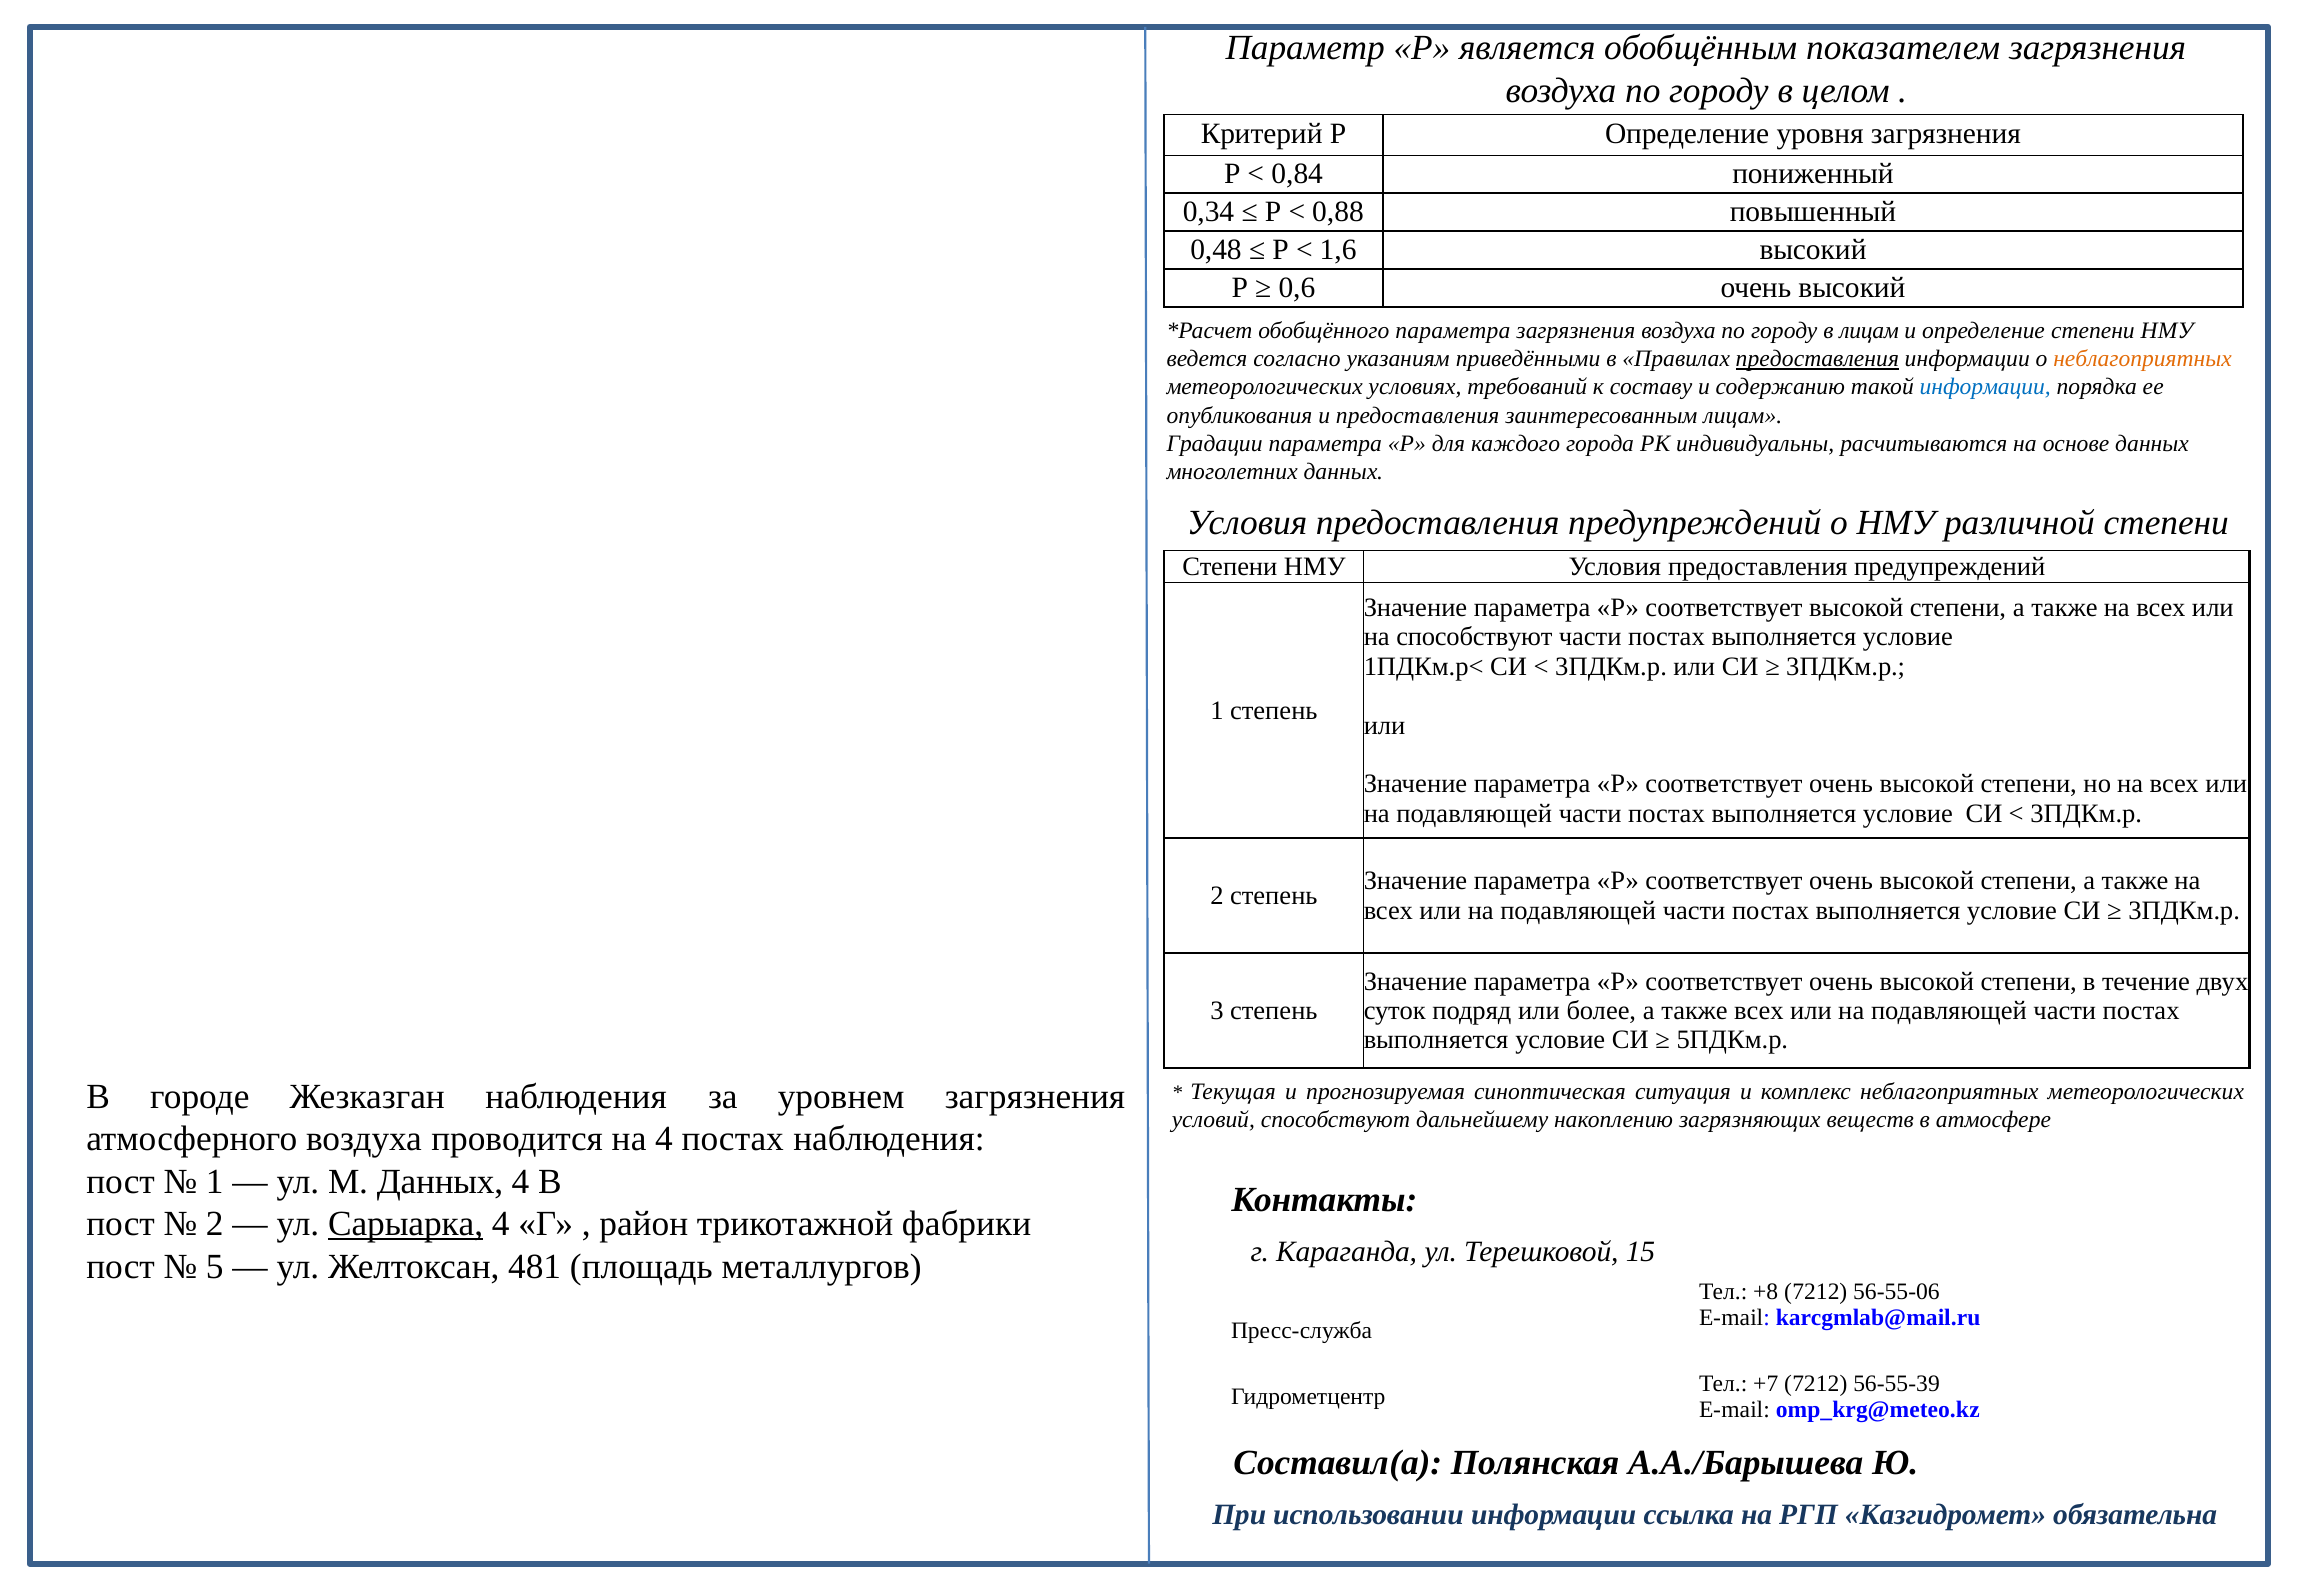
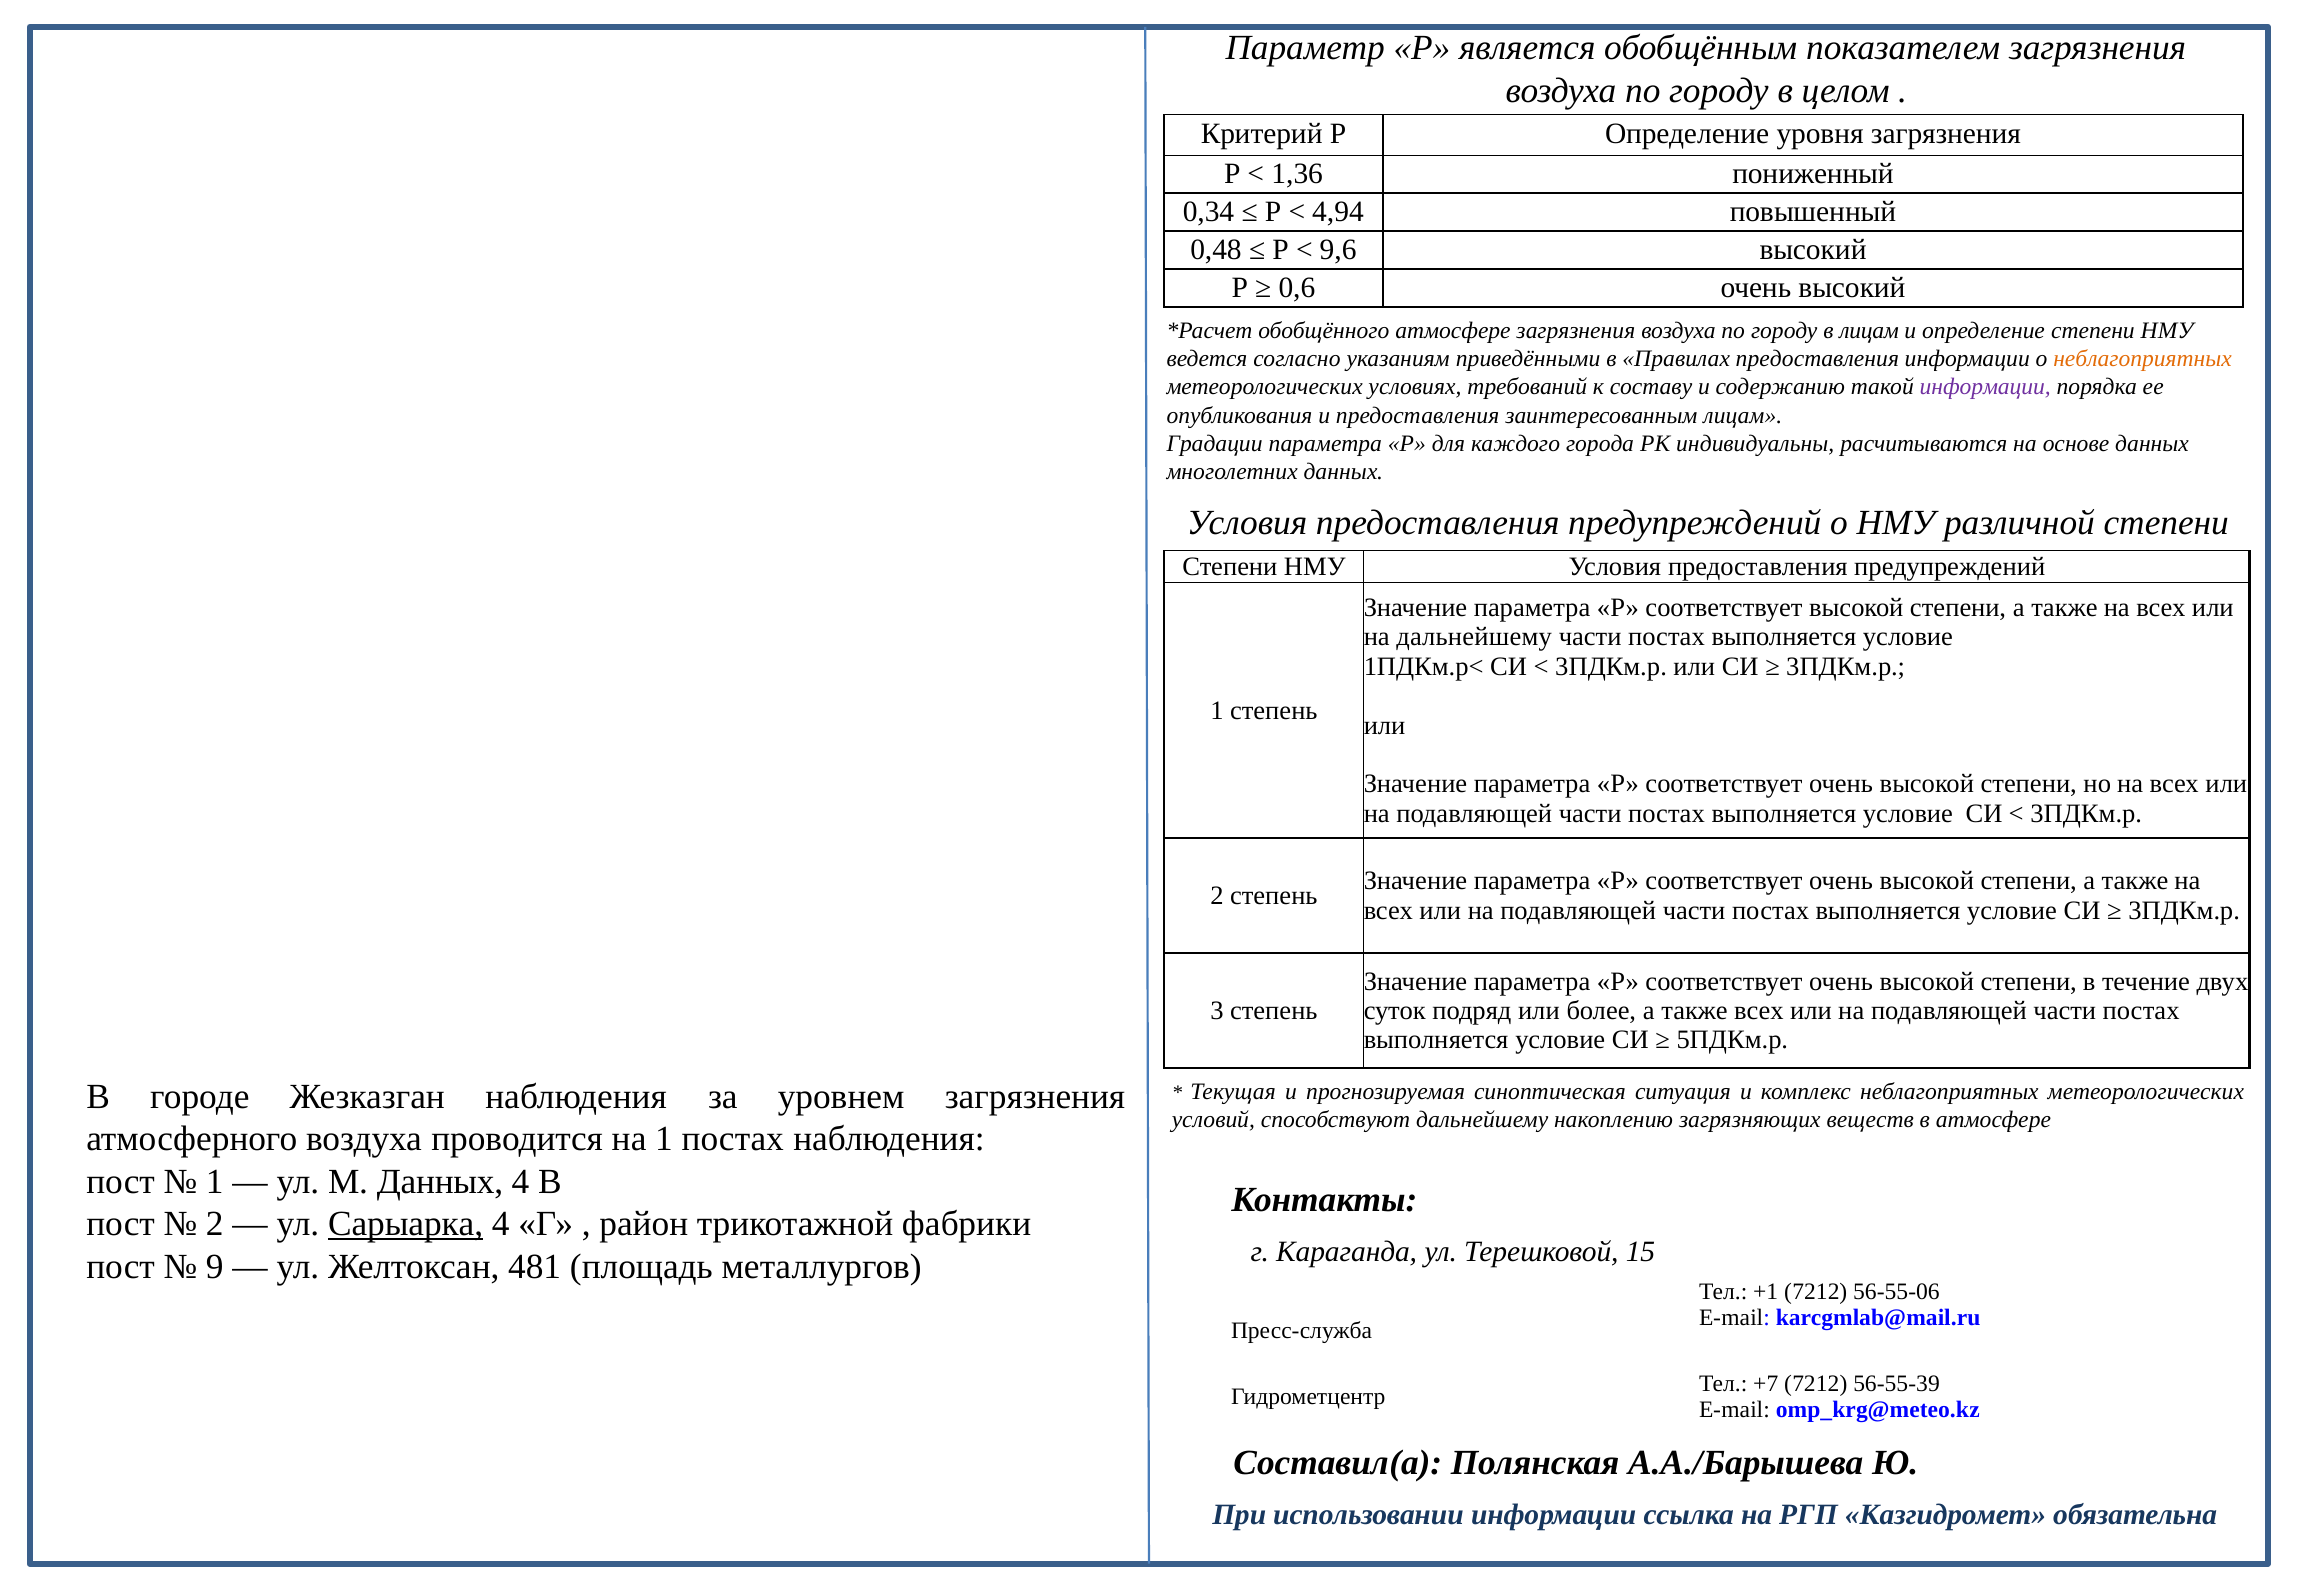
0,84: 0,84 -> 1,36
0,88: 0,88 -> 4,94
1,6: 1,6 -> 9,6
обобщённого параметра: параметра -> атмосфере
предоставления at (1817, 359) underline: present -> none
информации at (1985, 387) colour: blue -> purple
на способствуют: способствуют -> дальнейшему
на 4: 4 -> 1
5: 5 -> 9
+8: +8 -> +1
